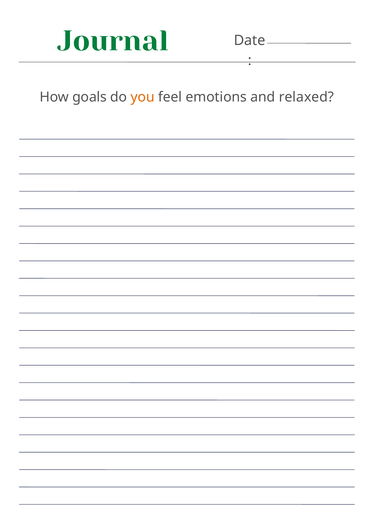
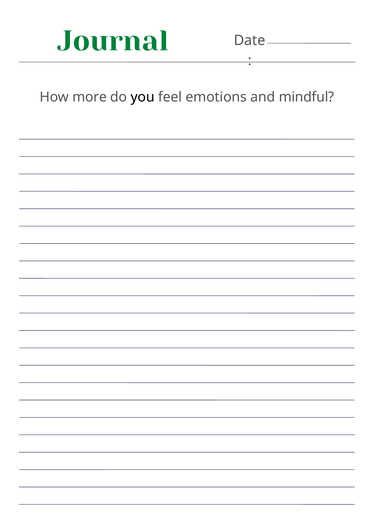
goals: goals -> more
you colour: orange -> black
relaxed: relaxed -> mindful
